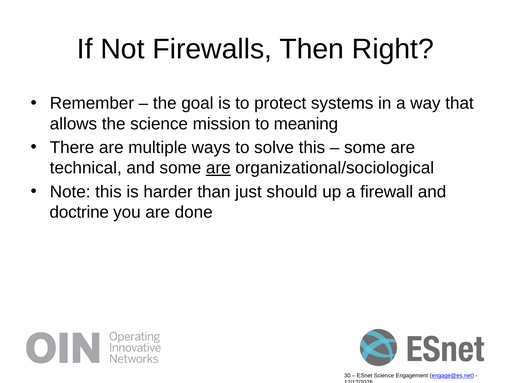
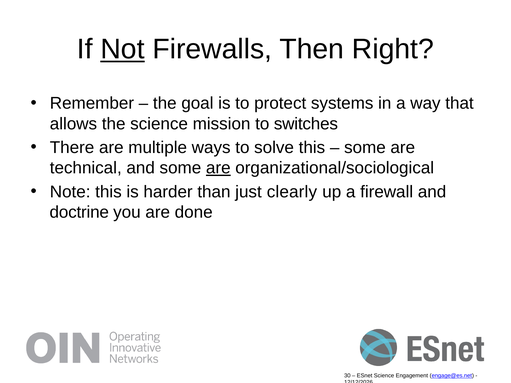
Not underline: none -> present
meaning: meaning -> switches
should: should -> clearly
